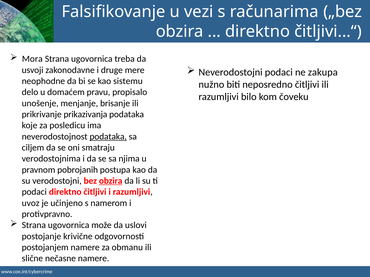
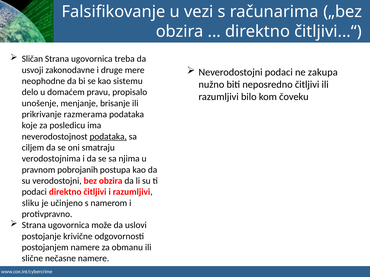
Mora: Mora -> Sličan
prikazivanja: prikazivanja -> razmerama
obzira at (111, 181) underline: present -> none
uvoz: uvoz -> sliku
